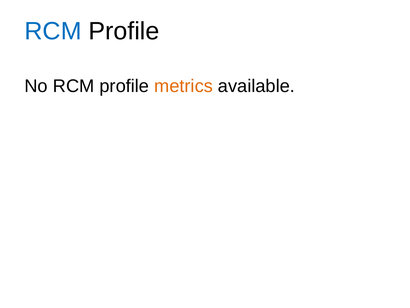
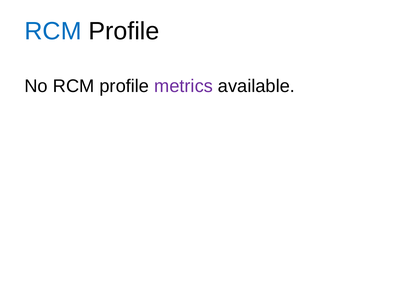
metrics colour: orange -> purple
